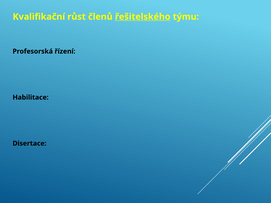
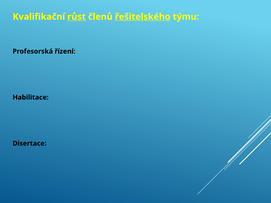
růst underline: none -> present
